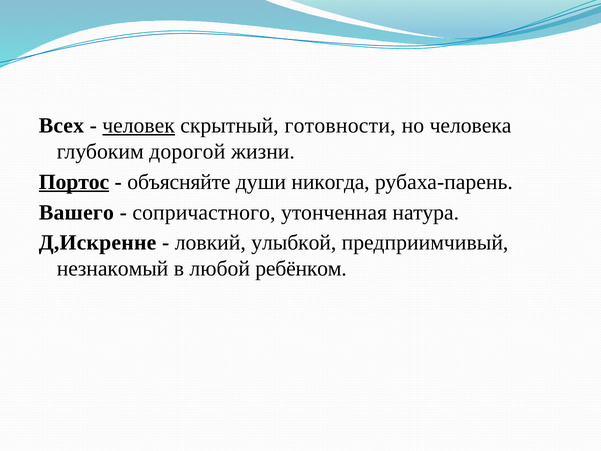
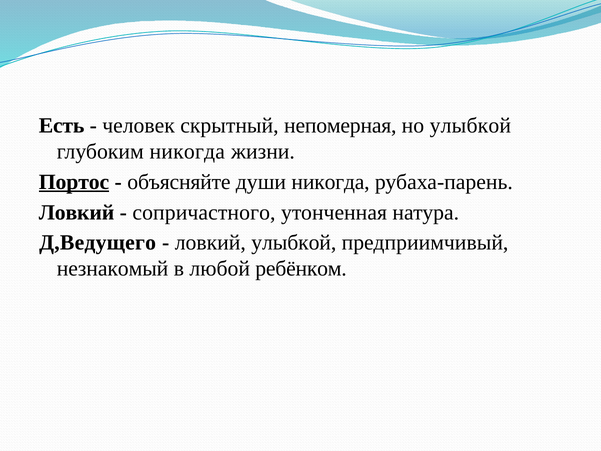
Всех: Всех -> Есть
человек underline: present -> none
готовности: готовности -> непомерная
но человека: человека -> улыбкой
глубоким дорогой: дорогой -> никогда
Вашего at (76, 212): Вашего -> Ловкий
Д,Искренне: Д,Искренне -> Д,Ведущего
